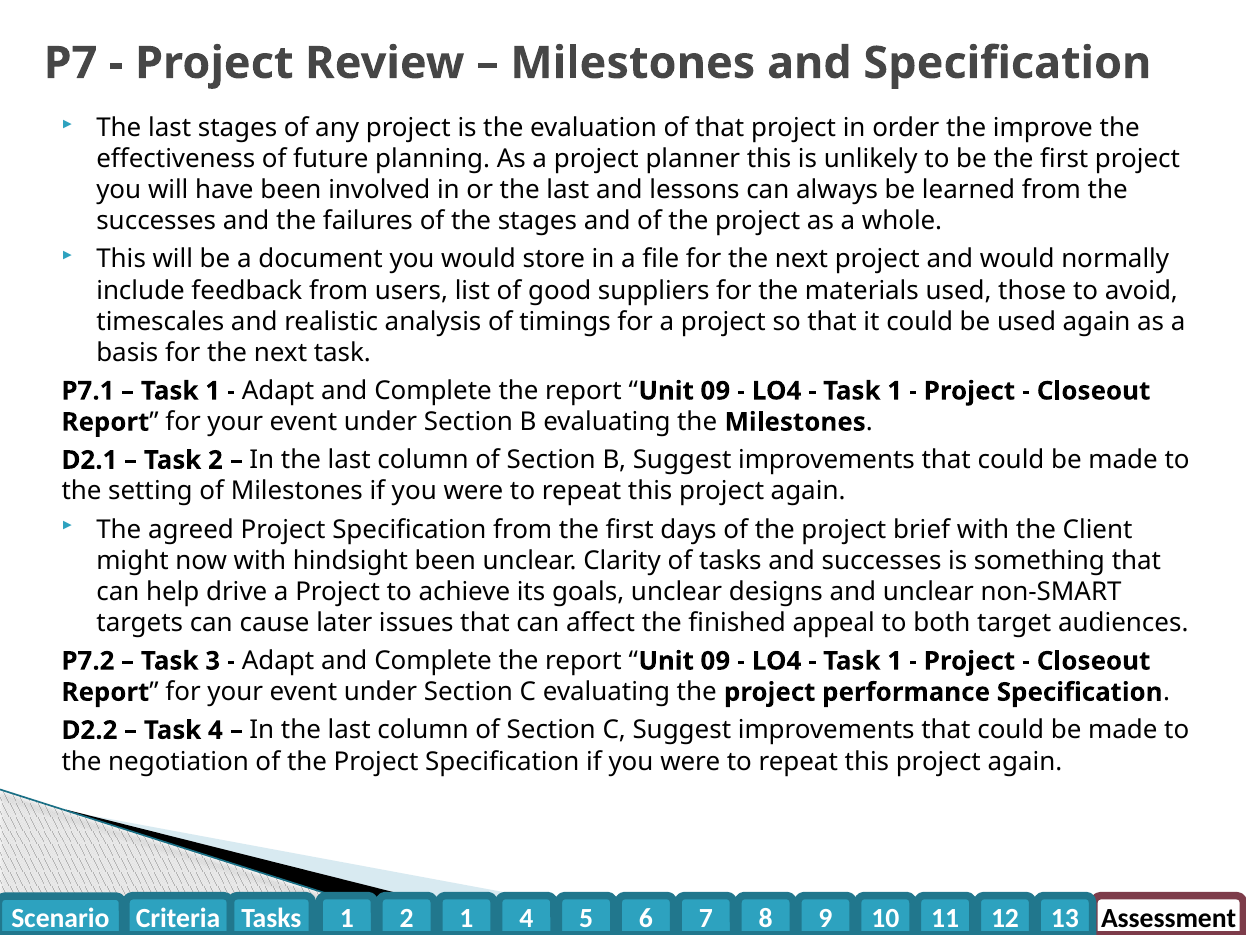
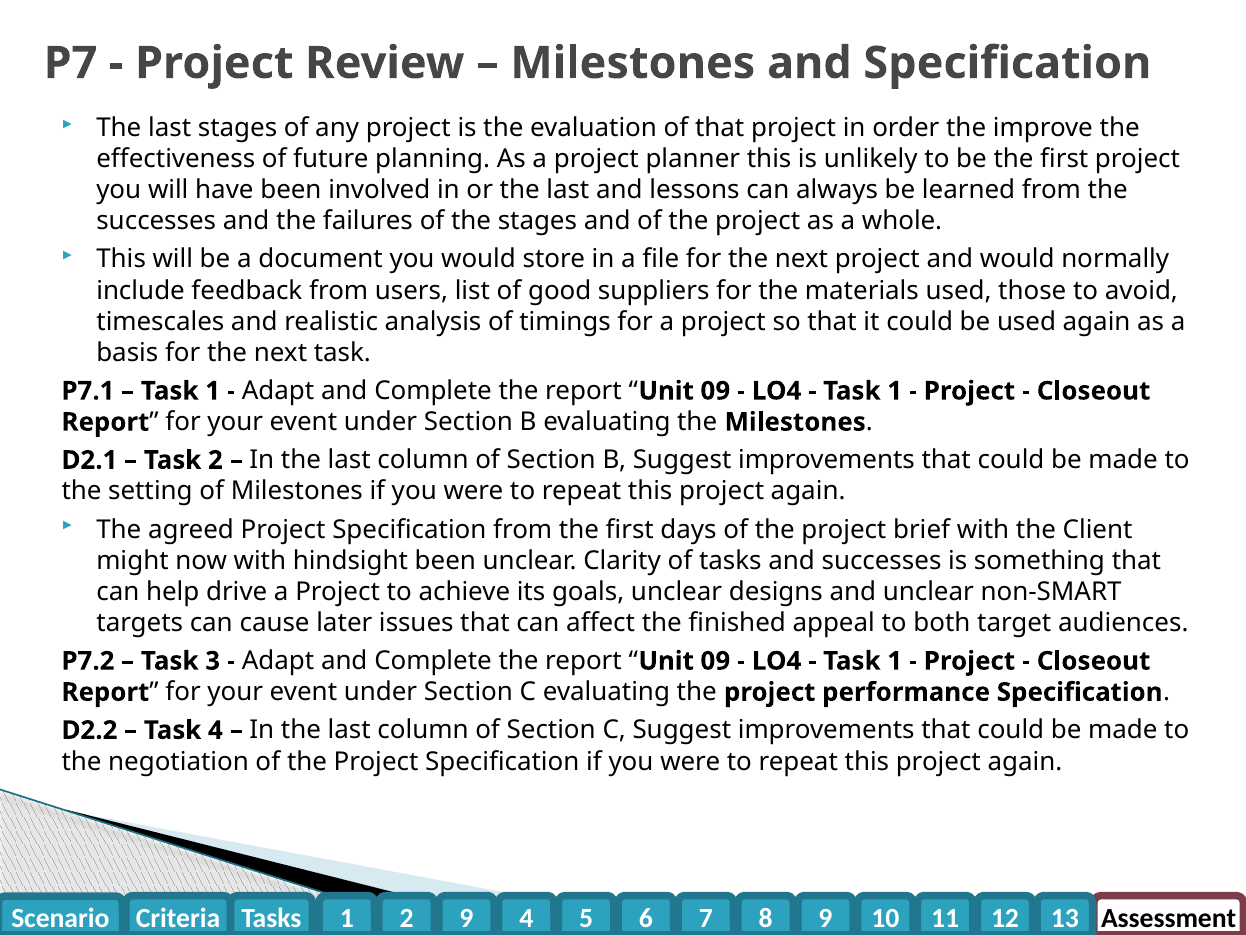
2 1: 1 -> 9
